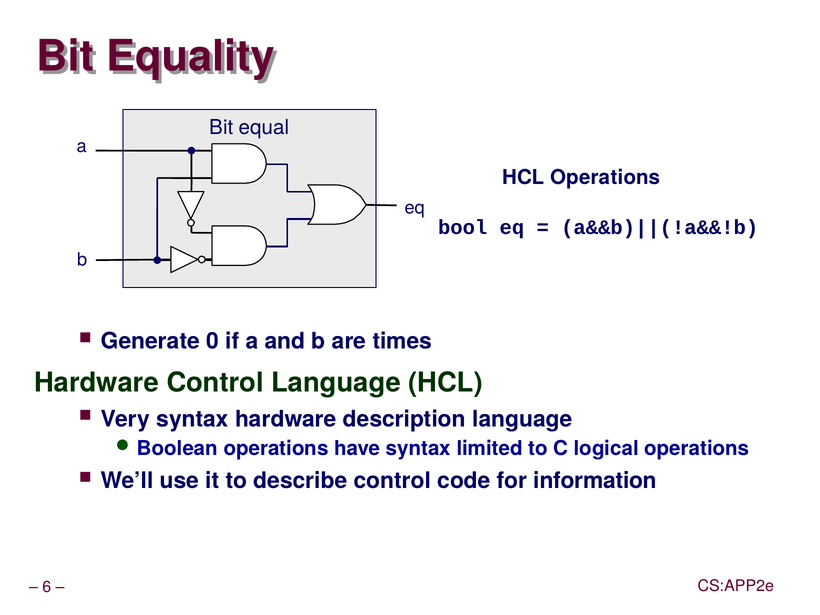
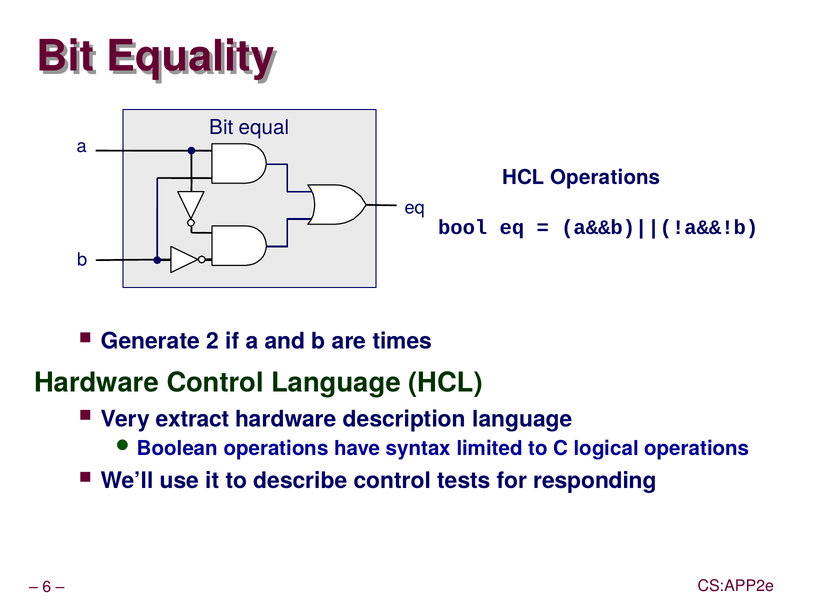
0: 0 -> 2
Very syntax: syntax -> extract
code: code -> tests
information: information -> responding
